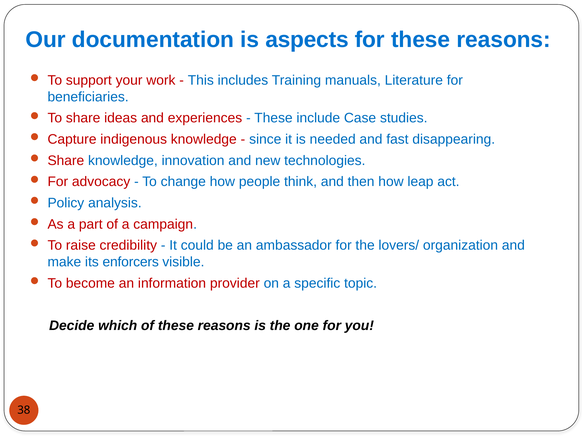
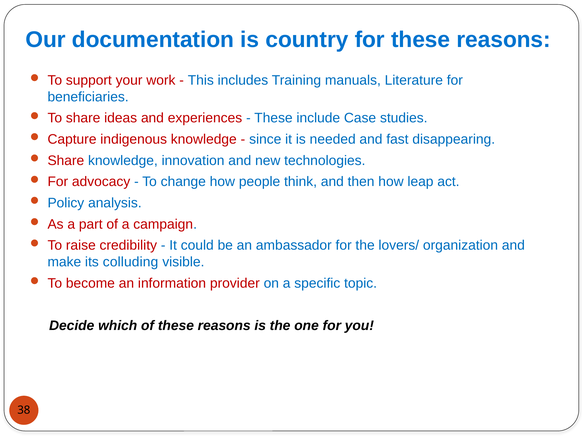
aspects: aspects -> country
enforcers: enforcers -> colluding
